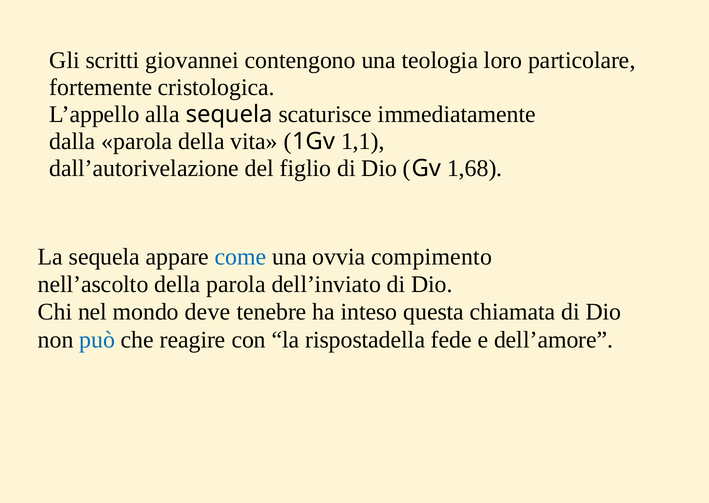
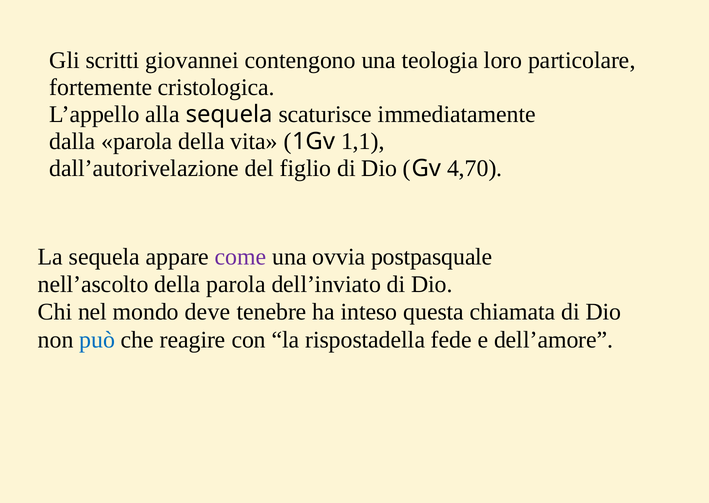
1,68: 1,68 -> 4,70
come colour: blue -> purple
compimento: compimento -> postpasquale
